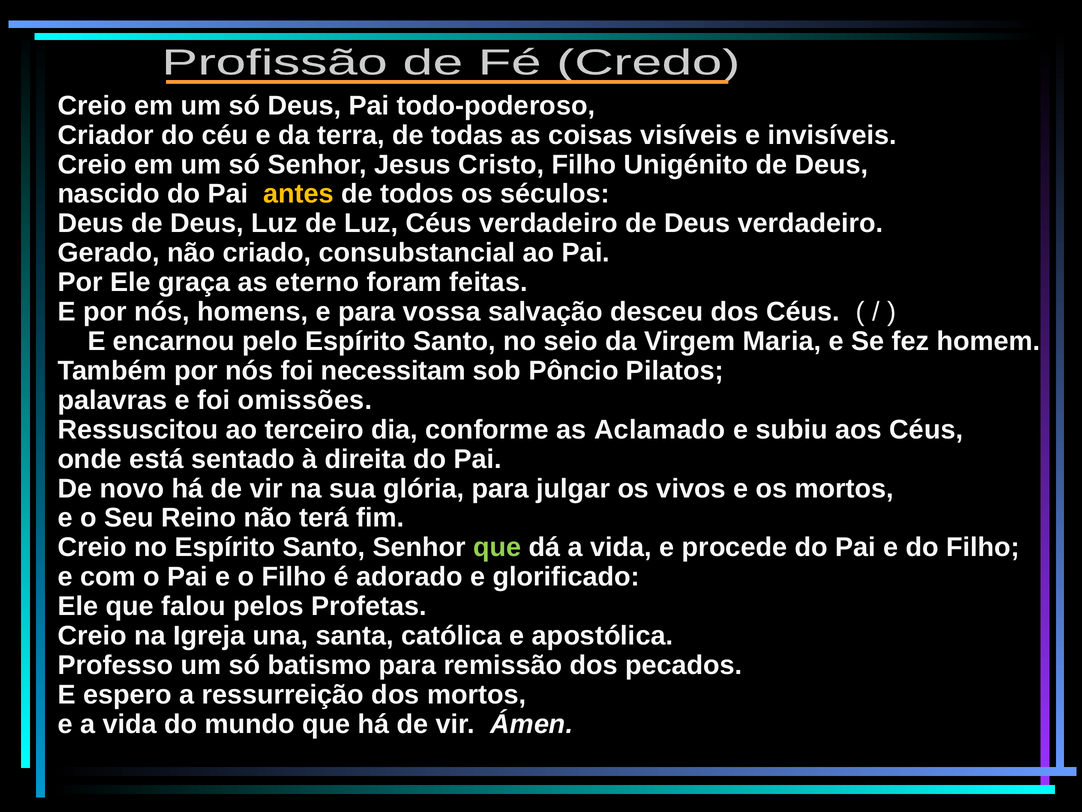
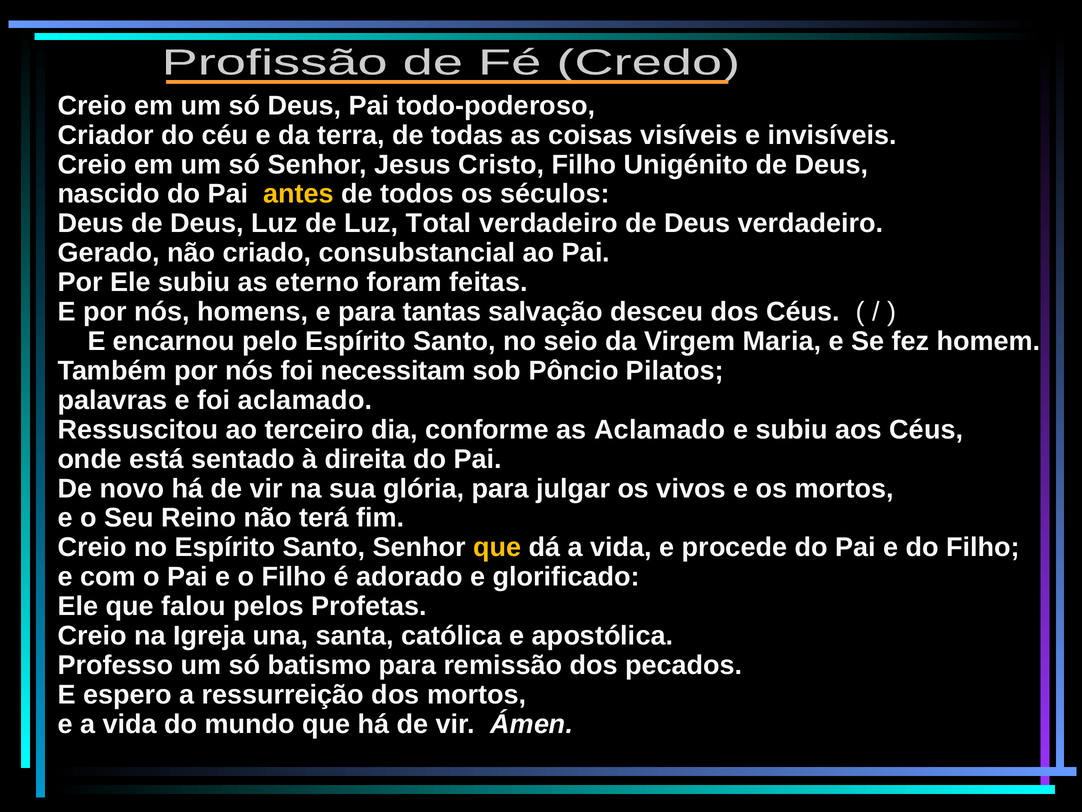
Luz Céus: Céus -> Total
Ele graça: graça -> subiu
vossa: vossa -> tantas
foi omissões: omissões -> aclamado
que at (497, 547) colour: light green -> yellow
